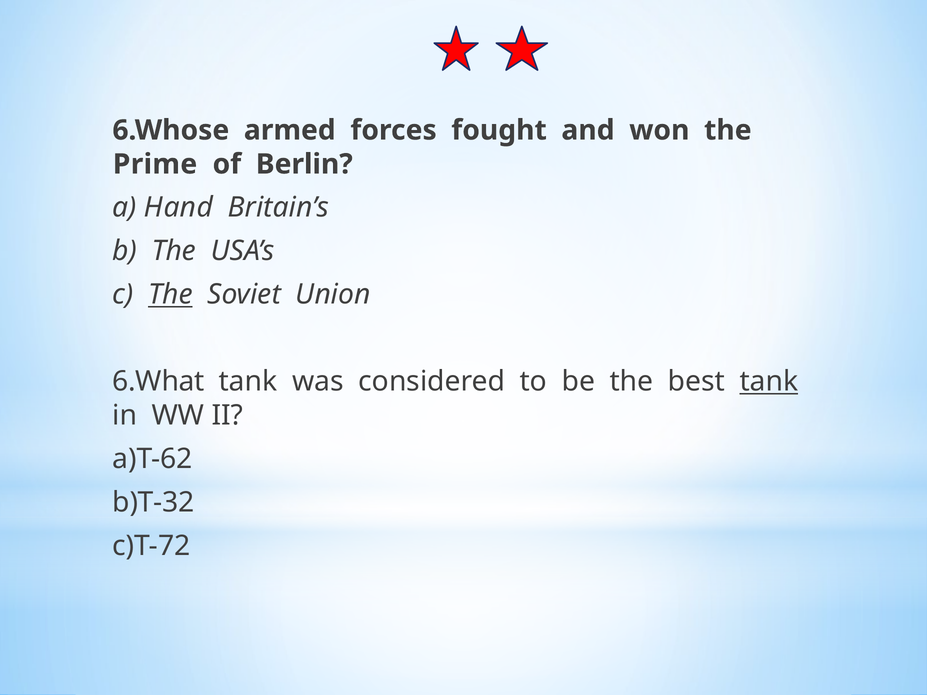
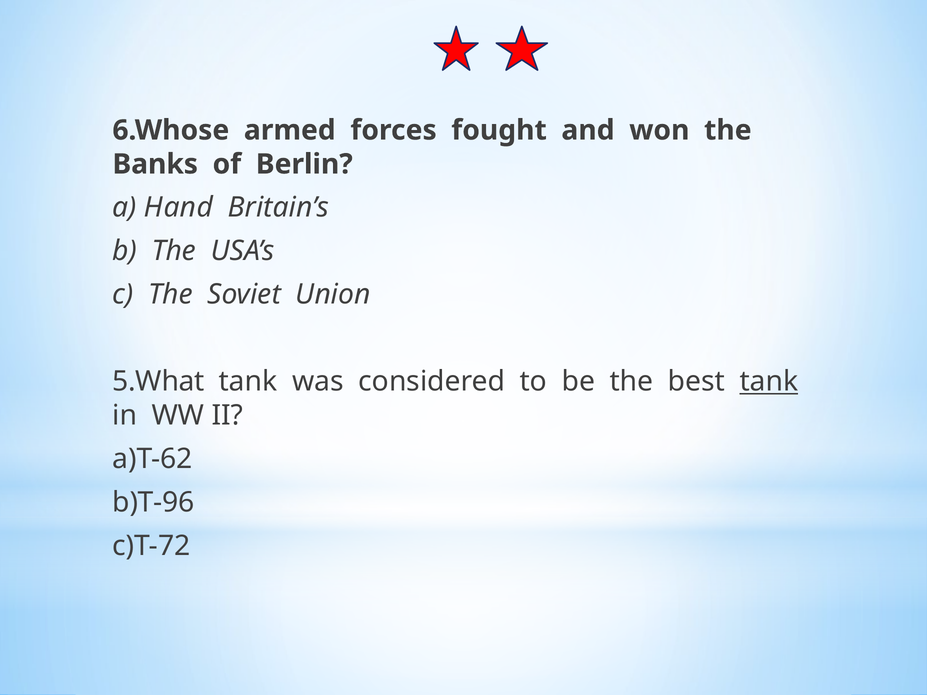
Prime: Prime -> Banks
The at (170, 295) underline: present -> none
6.What: 6.What -> 5.What
b)T-32: b)T-32 -> b)T-96
